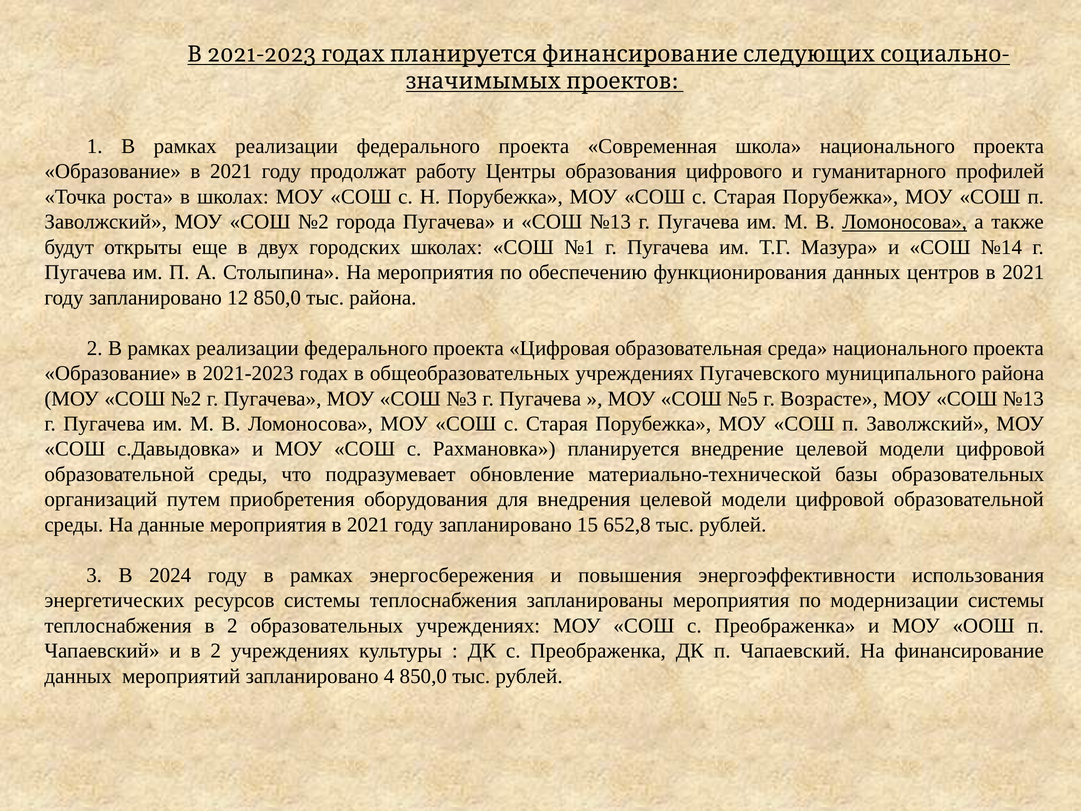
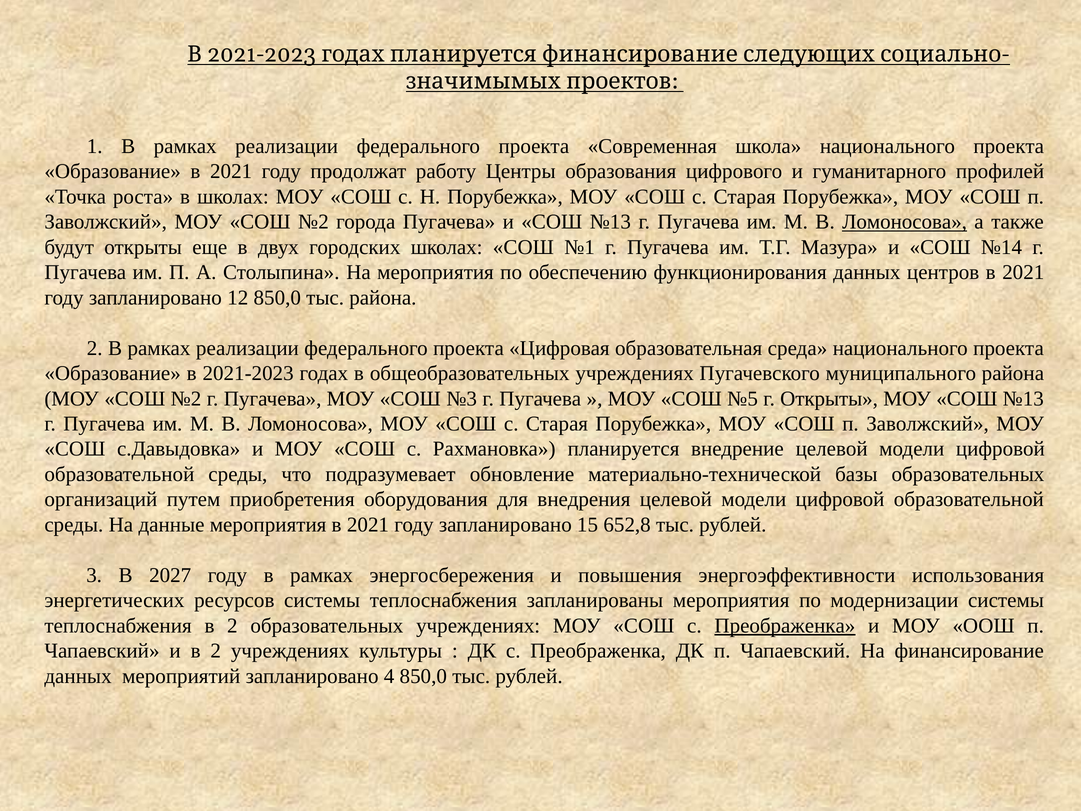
г Возрасте: Возрасте -> Открыты
2024: 2024 -> 2027
Преображенка at (785, 626) underline: none -> present
